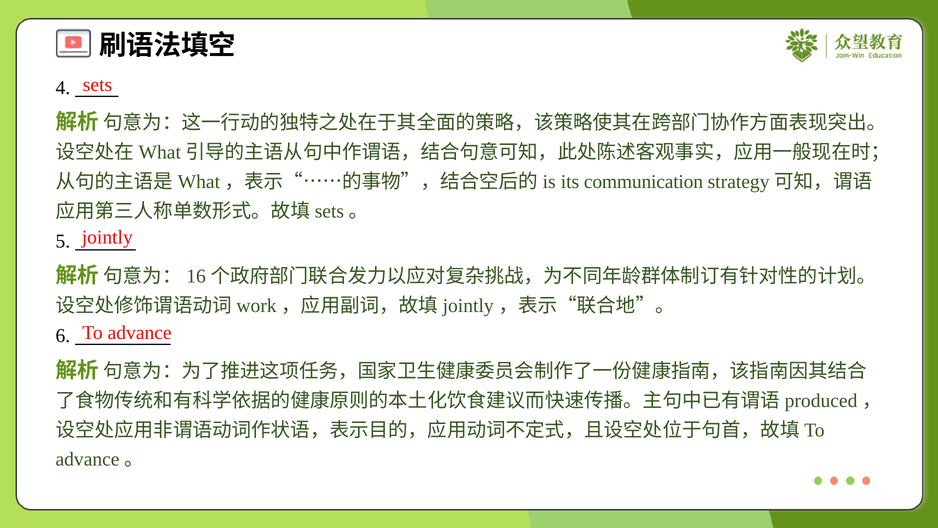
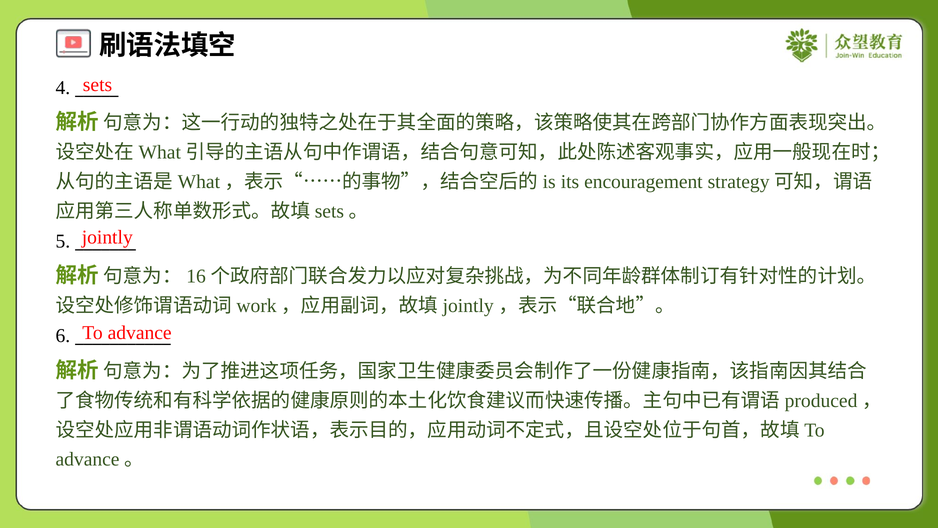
communication: communication -> encouragement
